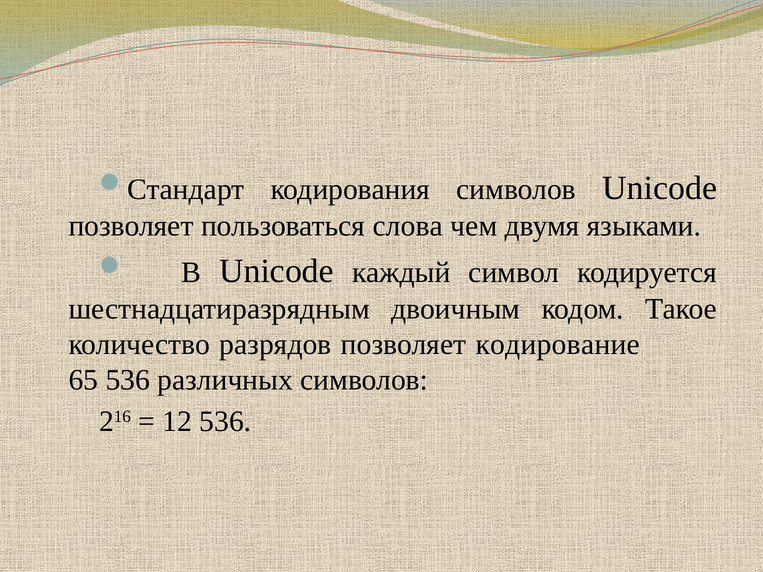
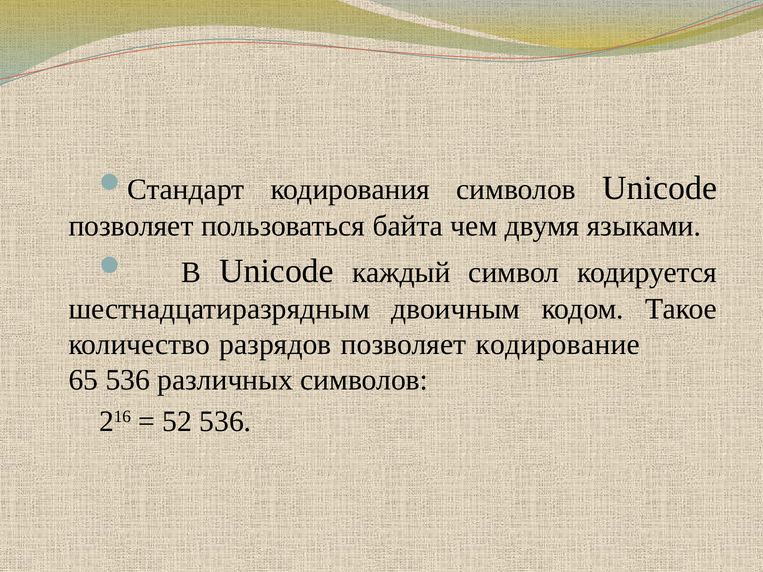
слова: слова -> байта
12: 12 -> 52
